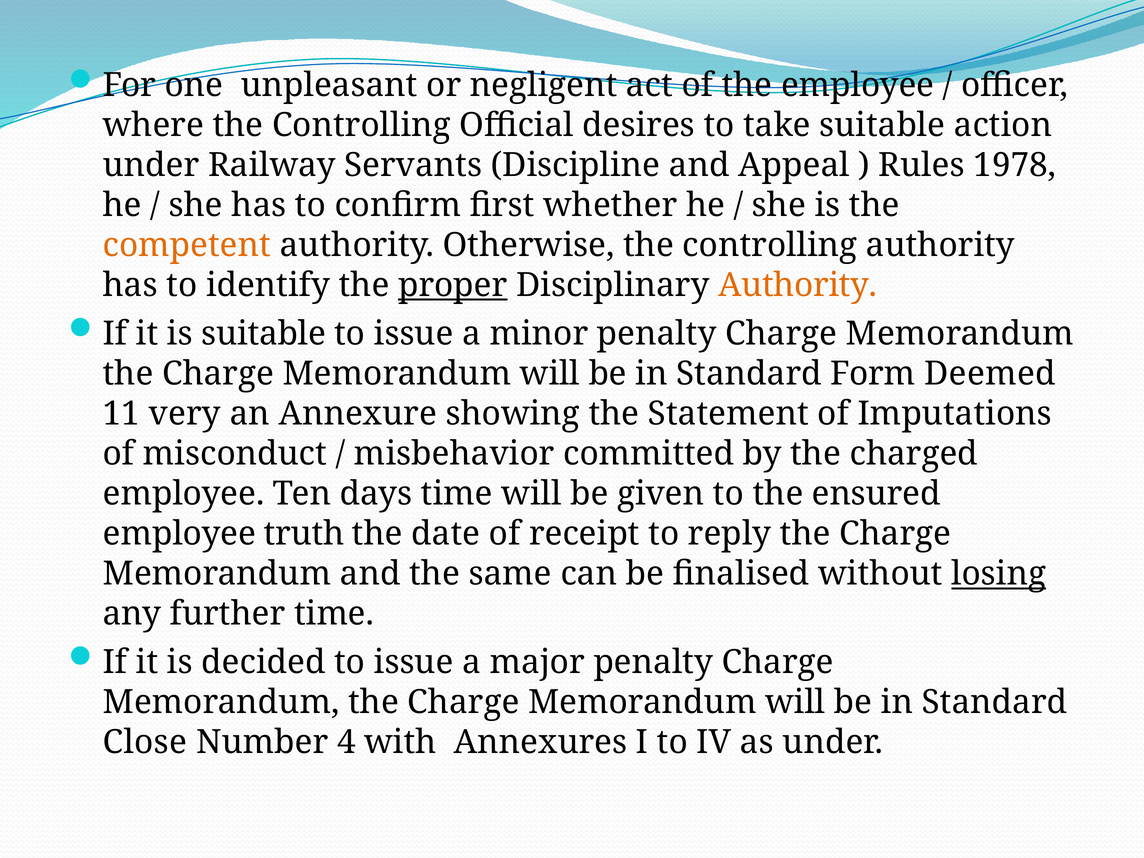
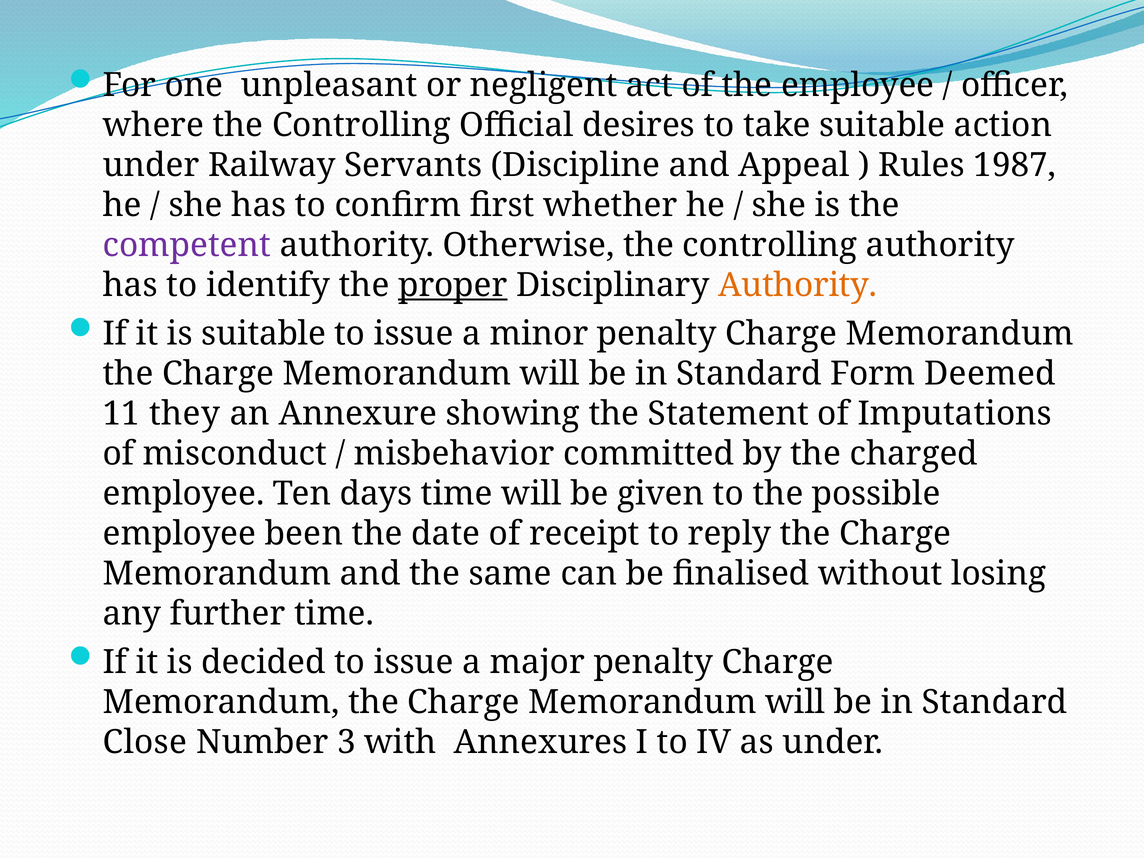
1978: 1978 -> 1987
competent colour: orange -> purple
very: very -> they
ensured: ensured -> possible
truth: truth -> been
losing underline: present -> none
4: 4 -> 3
